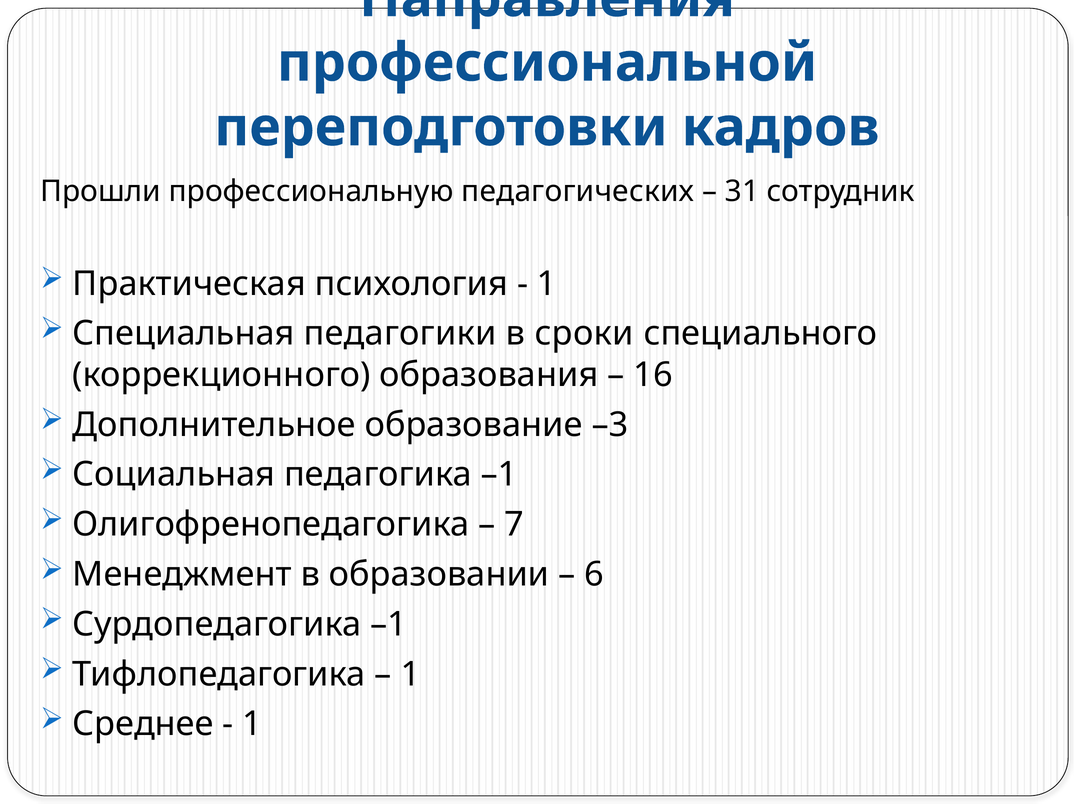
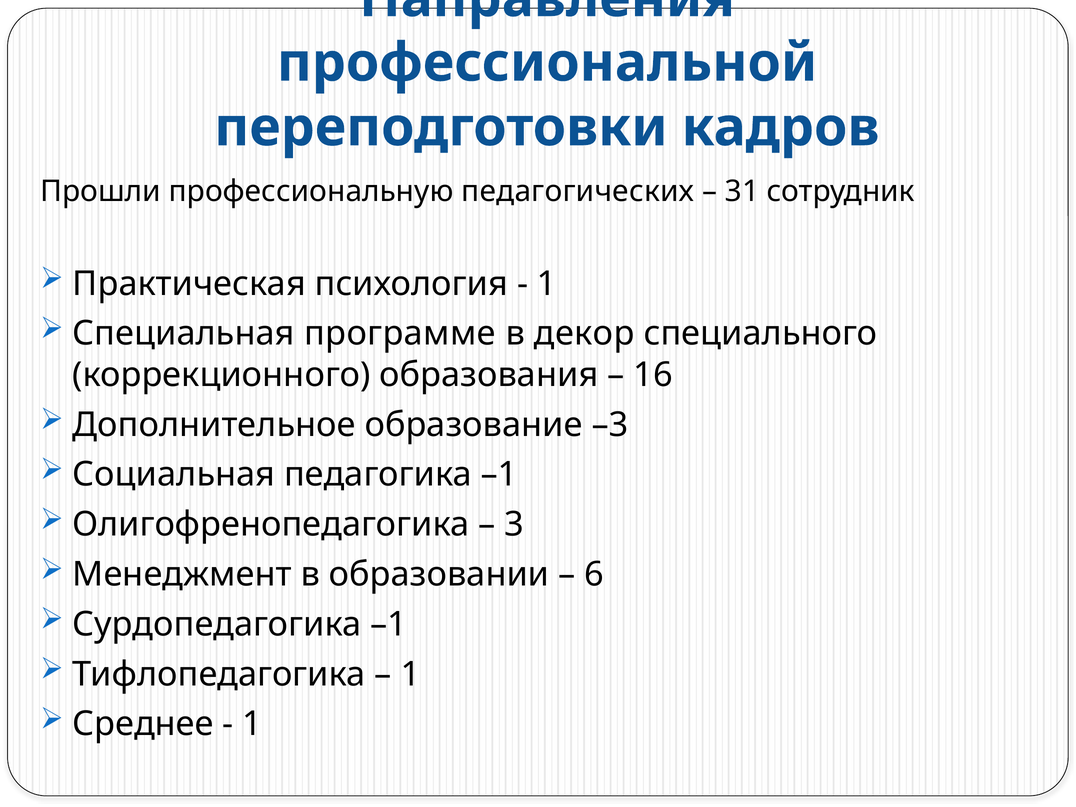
педагогики: педагогики -> программе
сроки: сроки -> декор
7: 7 -> 3
